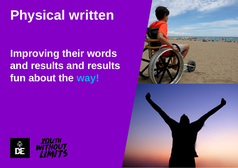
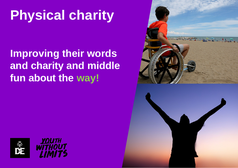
Physical written: written -> charity
results at (47, 66): results -> charity
results at (104, 66): results -> middle
way colour: light blue -> light green
